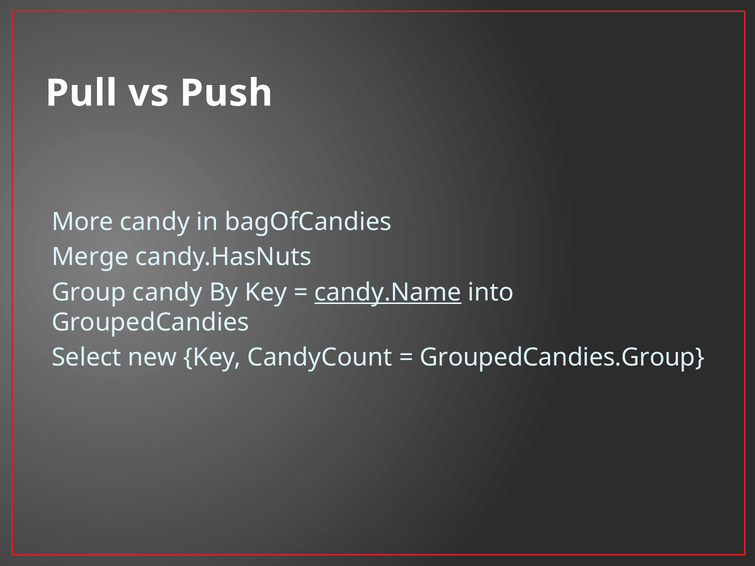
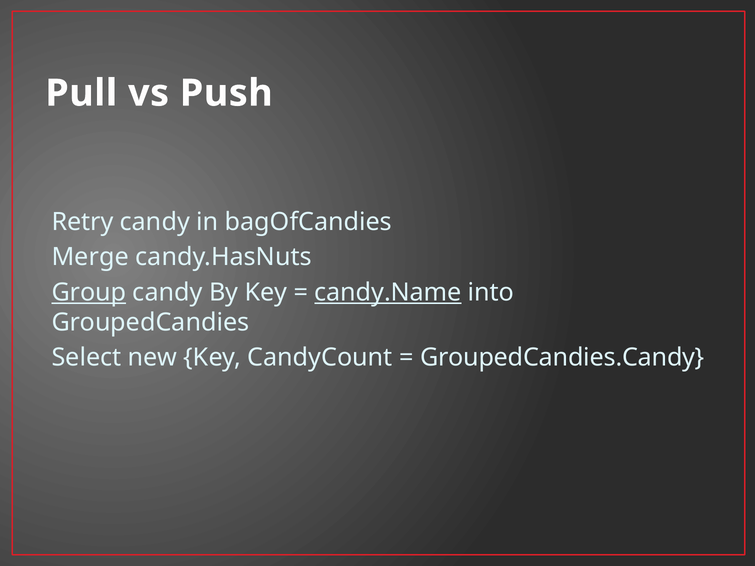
More: More -> Retry
Group underline: none -> present
GroupedCandies.Group: GroupedCandies.Group -> GroupedCandies.Candy
